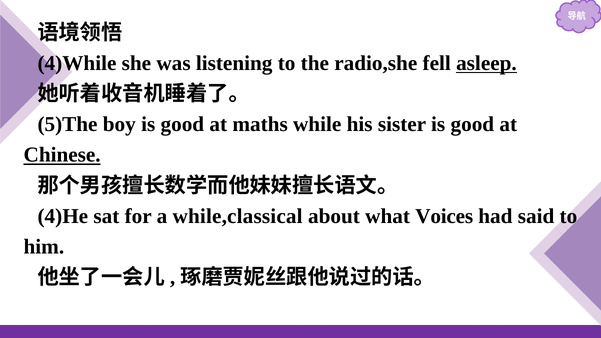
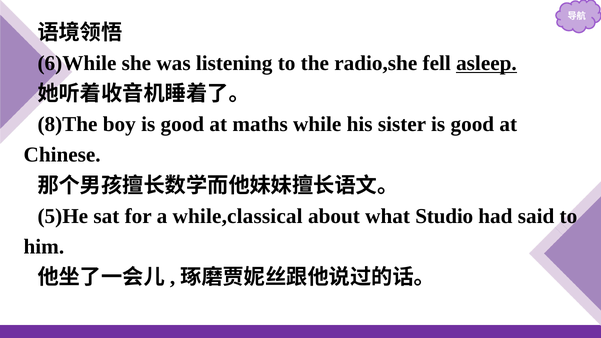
4)While: 4)While -> 6)While
5)The: 5)The -> 8)The
Chinese underline: present -> none
4)He: 4)He -> 5)He
Voices: Voices -> Studio
